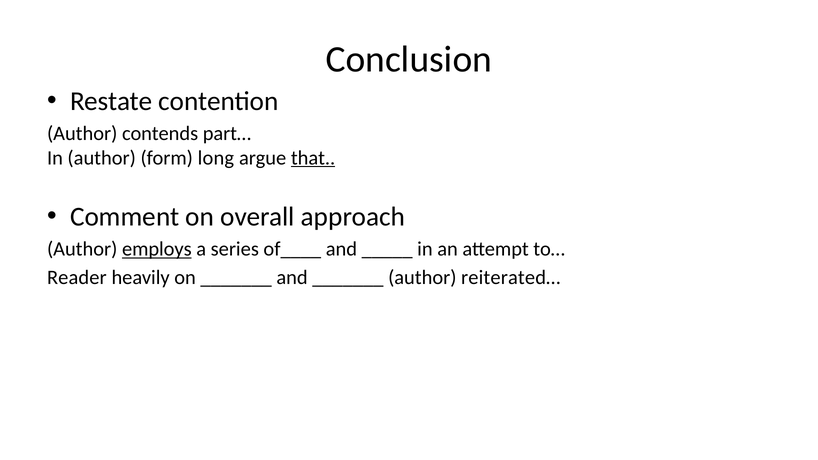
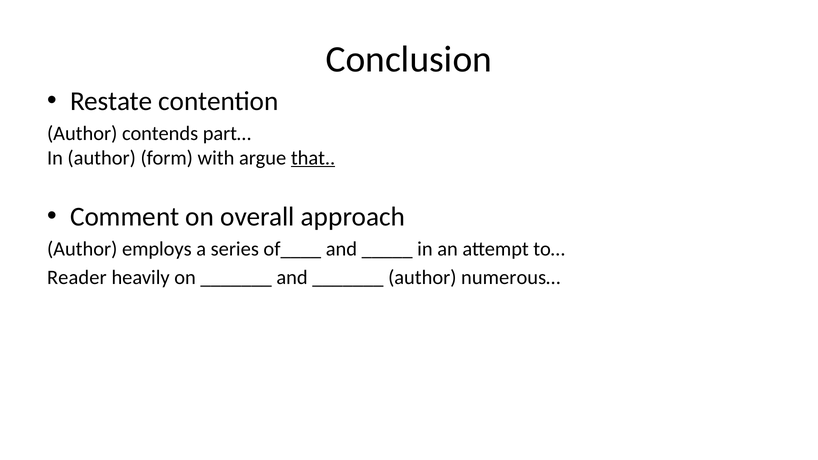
long: long -> with
employs underline: present -> none
reiterated…: reiterated… -> numerous…
